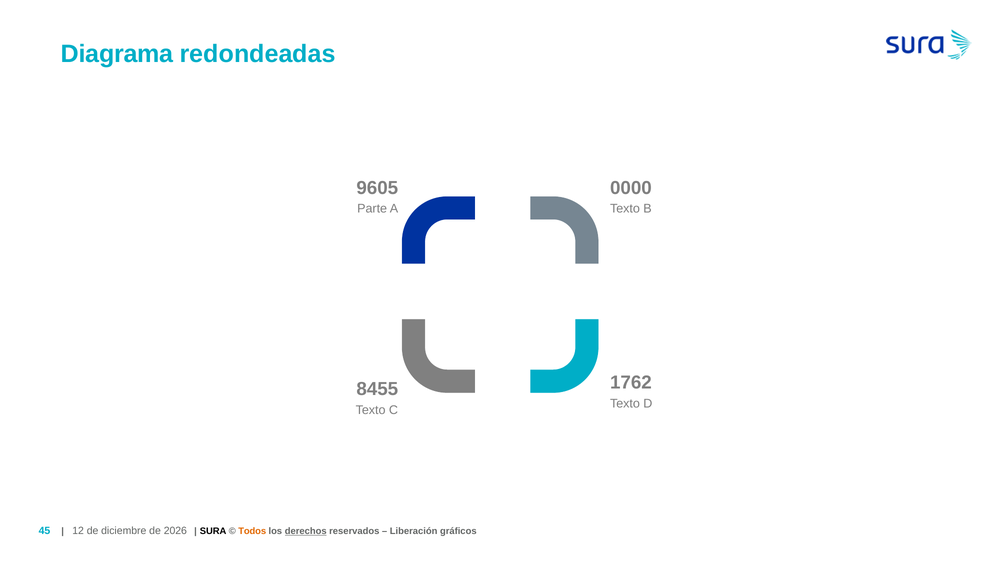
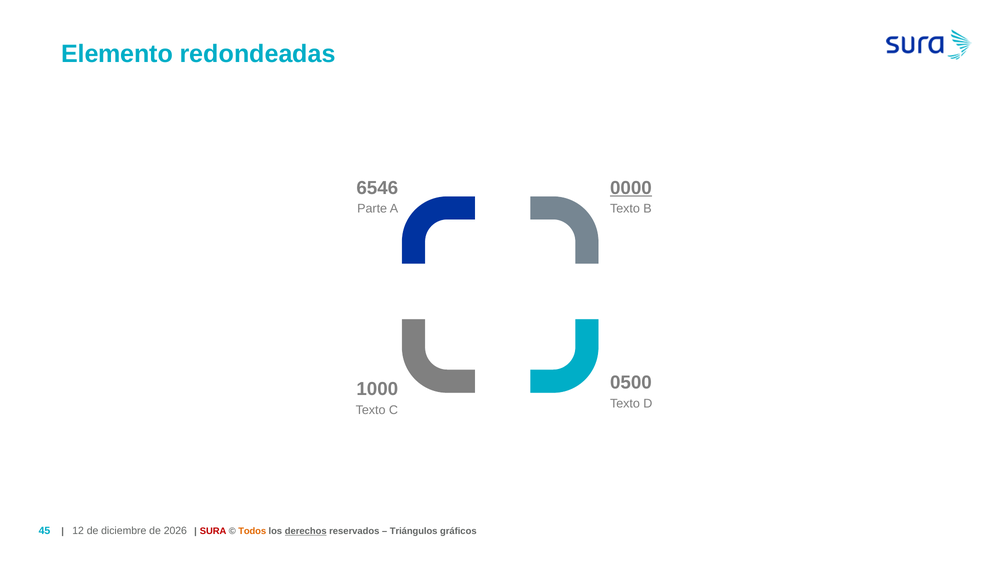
Diagrama: Diagrama -> Elemento
9605: 9605 -> 6546
0000 underline: none -> present
1762: 1762 -> 0500
8455: 8455 -> 1000
SURA colour: black -> red
Liberación: Liberación -> Triángulos
